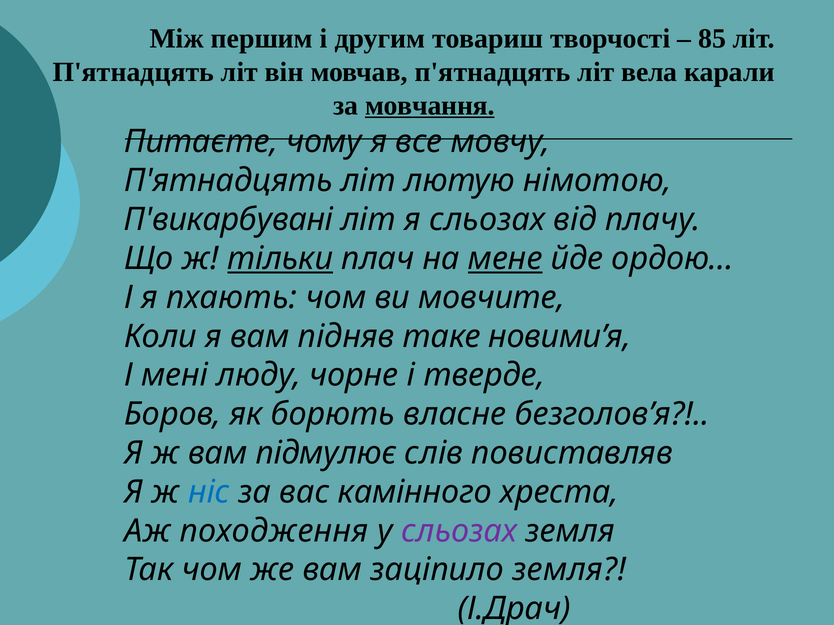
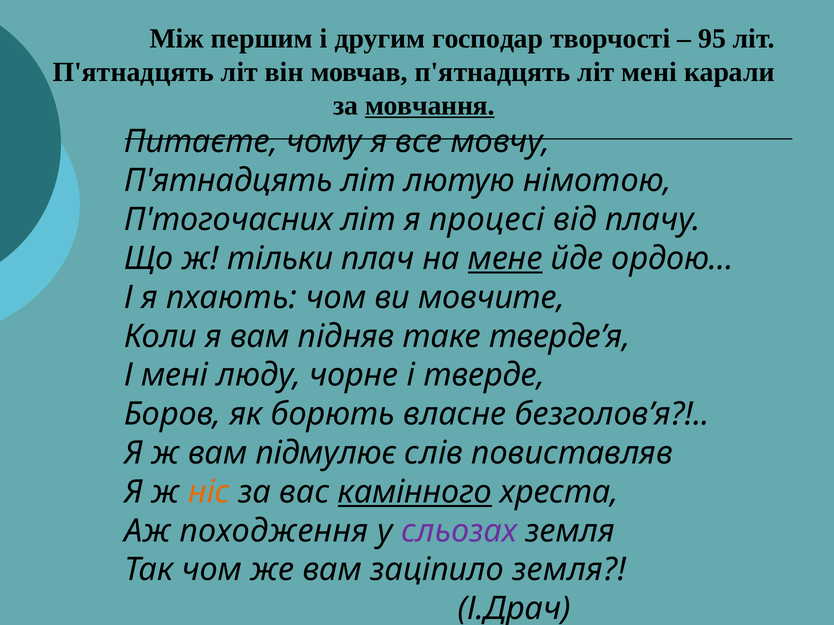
товариш: товариш -> господар
85: 85 -> 95
літ вела: вела -> мені
П'викарбувані: П'викарбувані -> П'тогочасних
я сльозах: сльозах -> процесі
тільки underline: present -> none
новими’я: новими’я -> тверде’я
ніс colour: blue -> orange
камінного underline: none -> present
